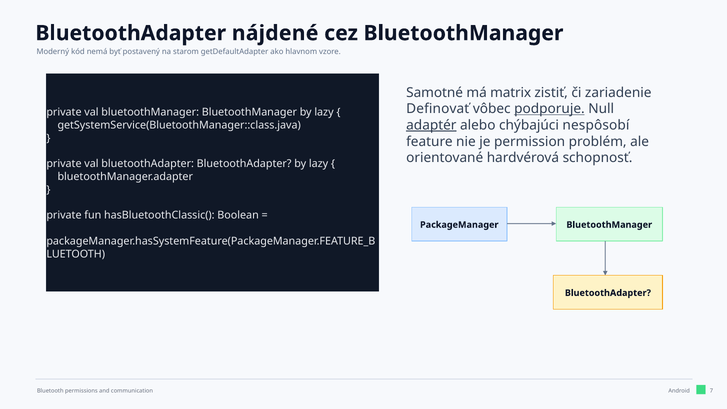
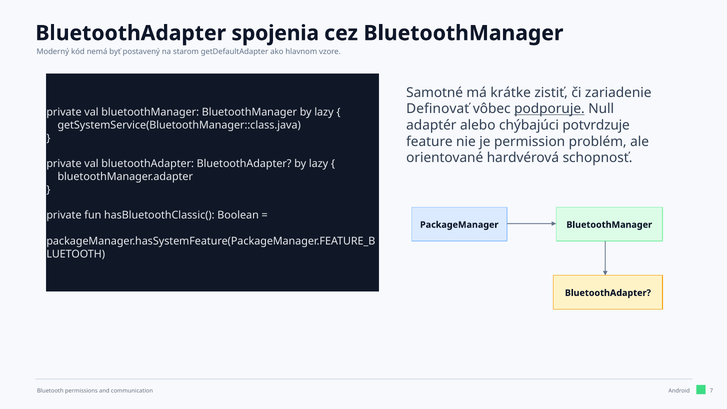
nájdené: nájdené -> spojenia
matrix: matrix -> krátke
adaptér underline: present -> none
nespôsobí: nespôsobí -> potvrdzuje
